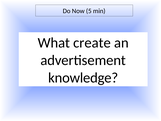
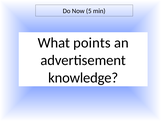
create: create -> points
